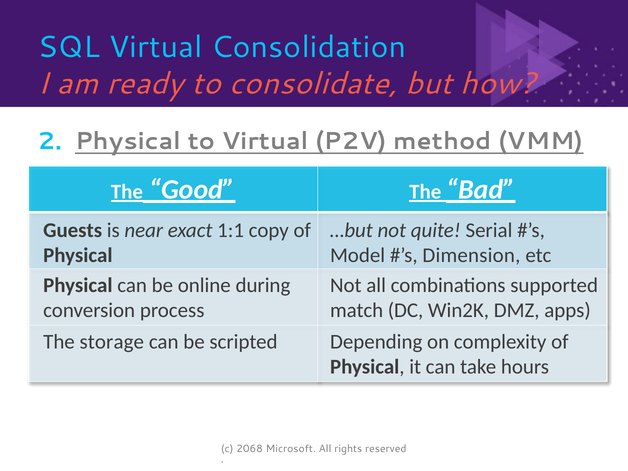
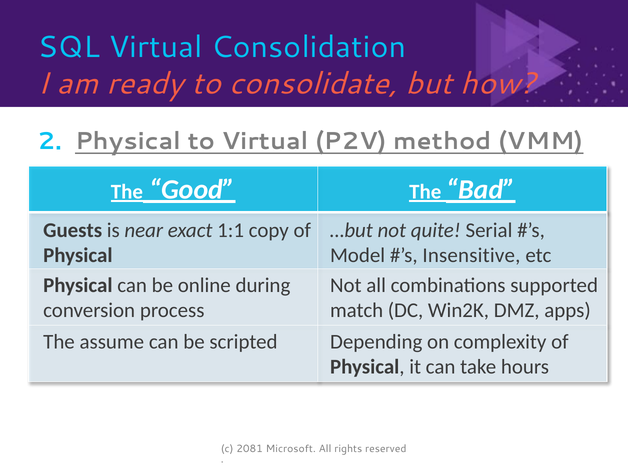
Dimension: Dimension -> Insensitive
storage: storage -> assume
2068: 2068 -> 2081
